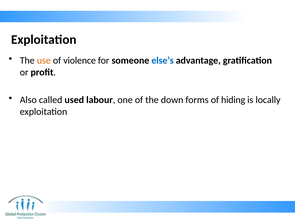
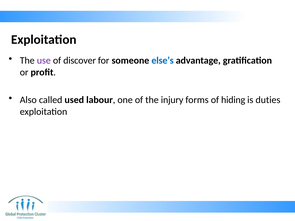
use colour: orange -> purple
violence: violence -> discover
down: down -> injury
locally: locally -> duties
